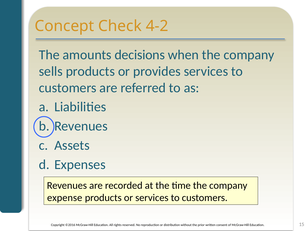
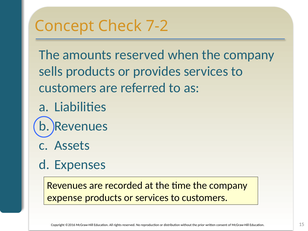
4-2: 4-2 -> 7-2
amounts decisions: decisions -> reserved
